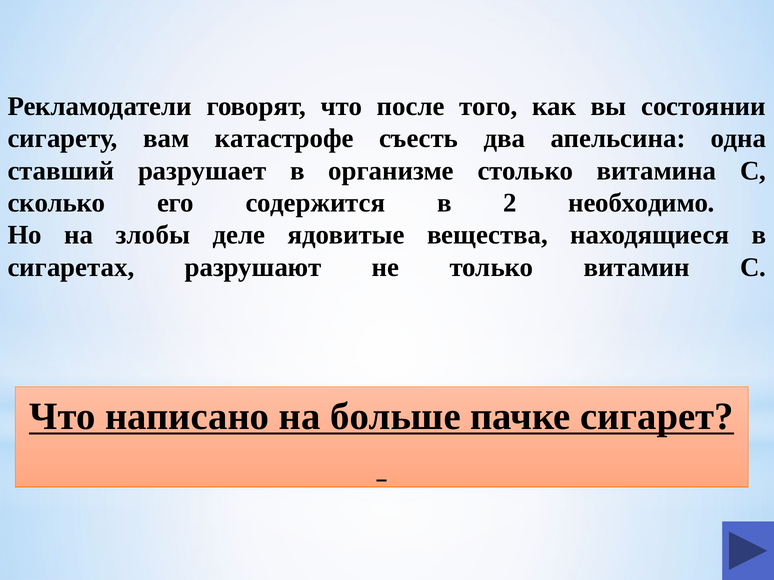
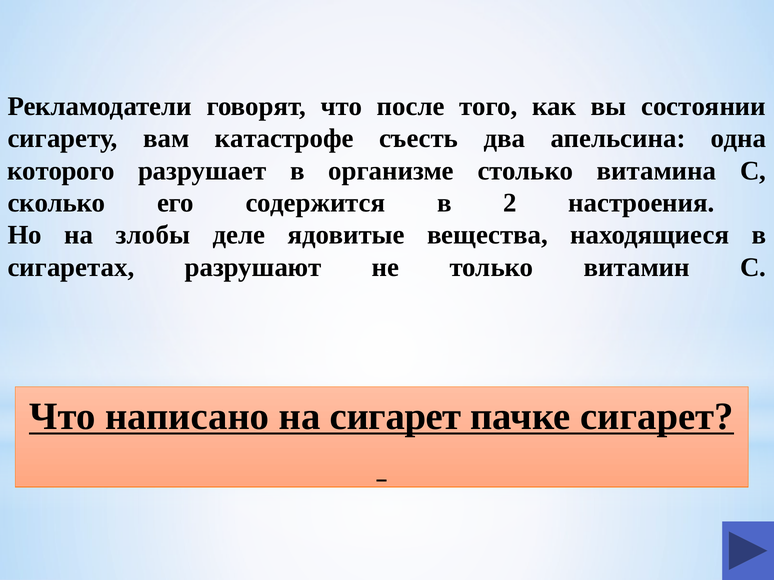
ставший: ставший -> которого
необходимо: необходимо -> настроения
на больше: больше -> сигарет
